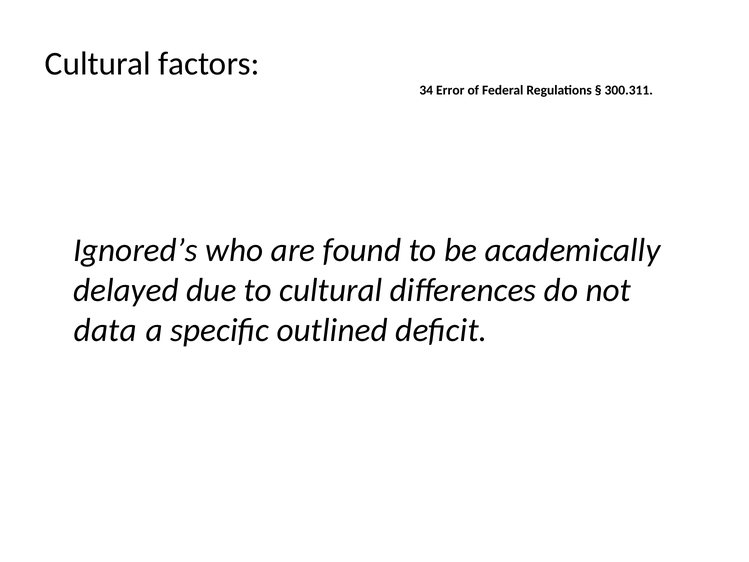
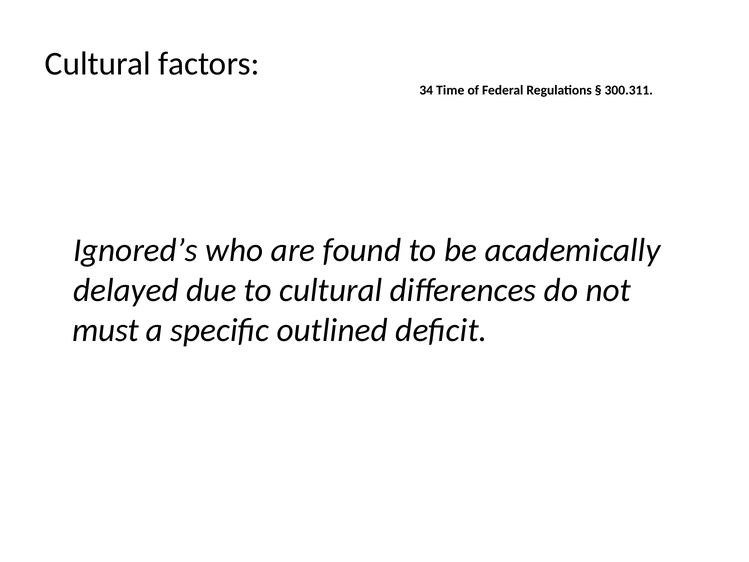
Error: Error -> Time
data: data -> must
